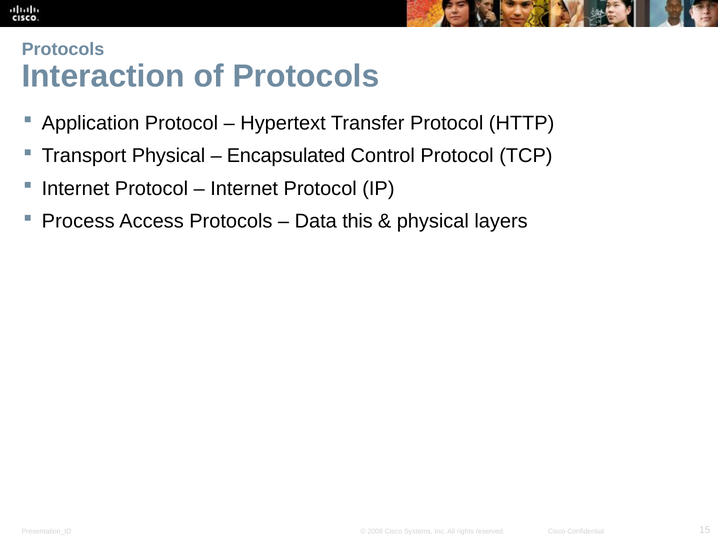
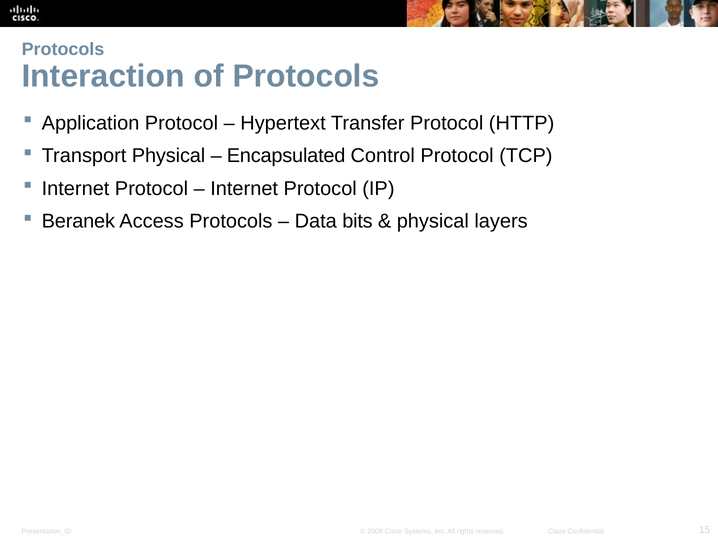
Process: Process -> Beranek
this: this -> bits
